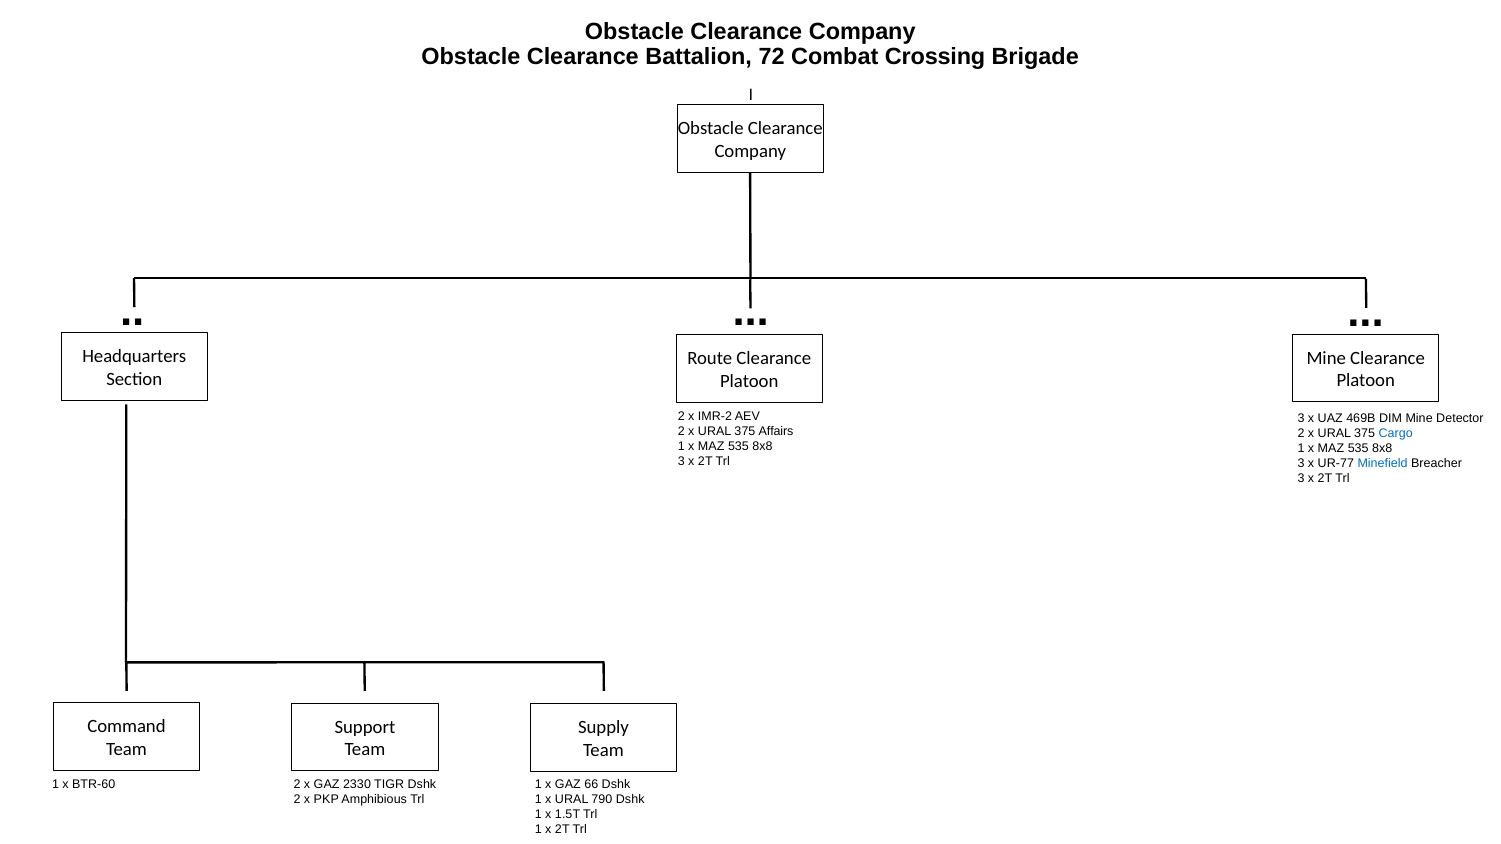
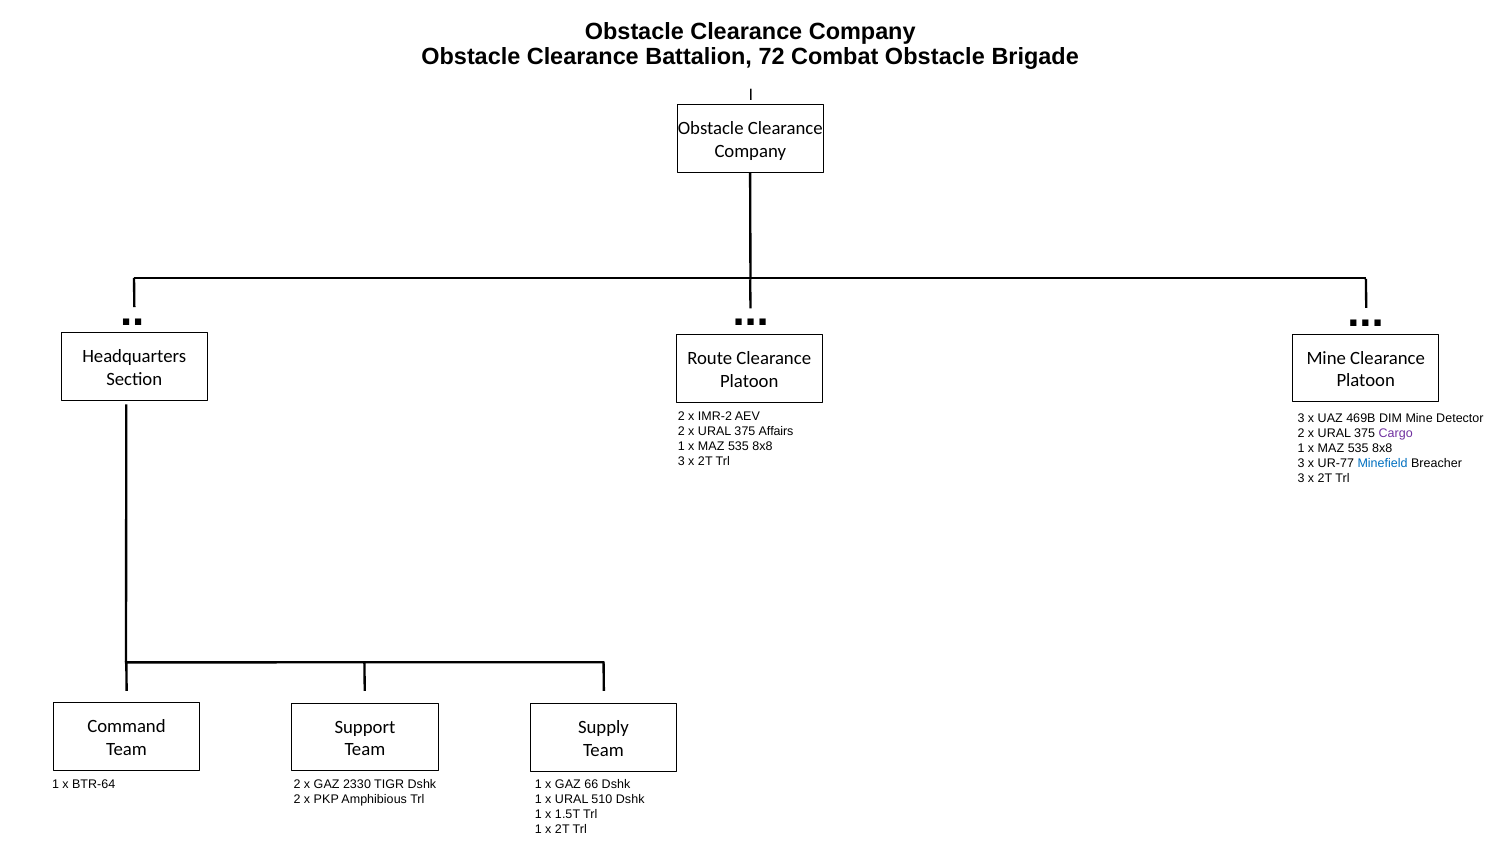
Combat Crossing: Crossing -> Obstacle
Cargo colour: blue -> purple
BTR-60: BTR-60 -> BTR-64
790: 790 -> 510
